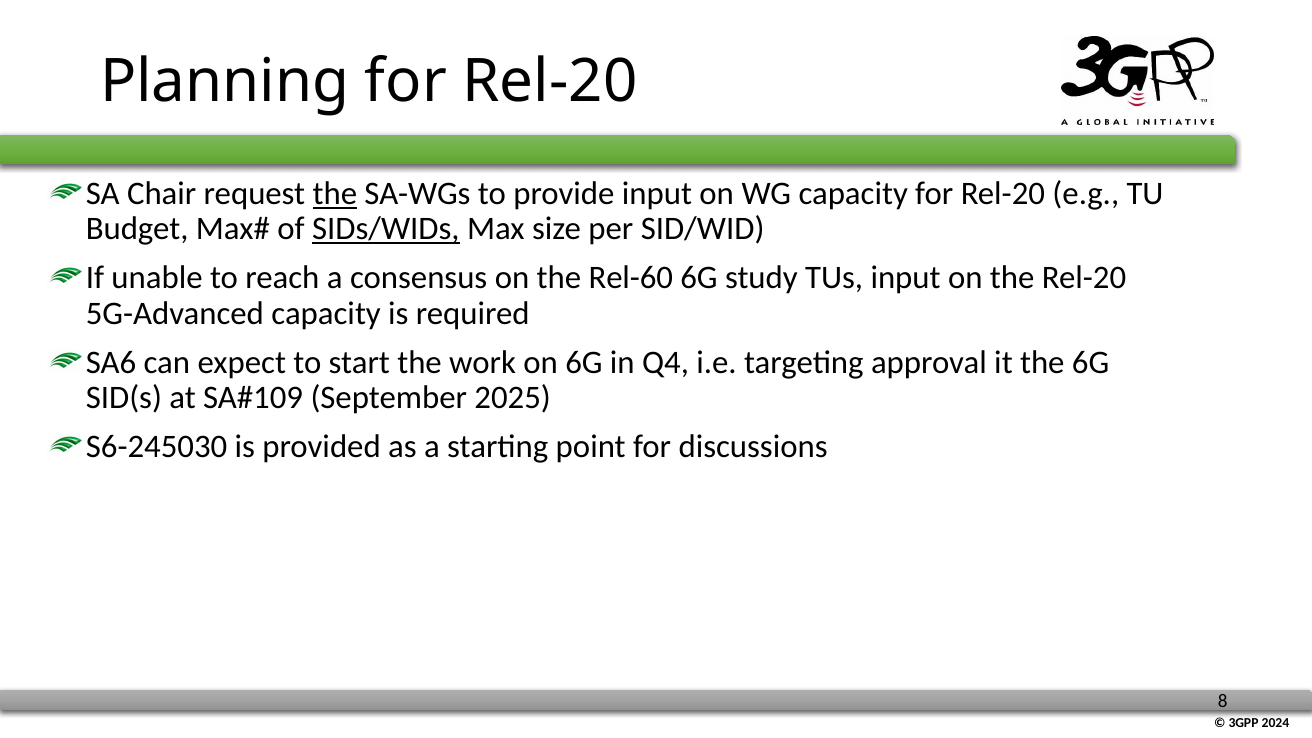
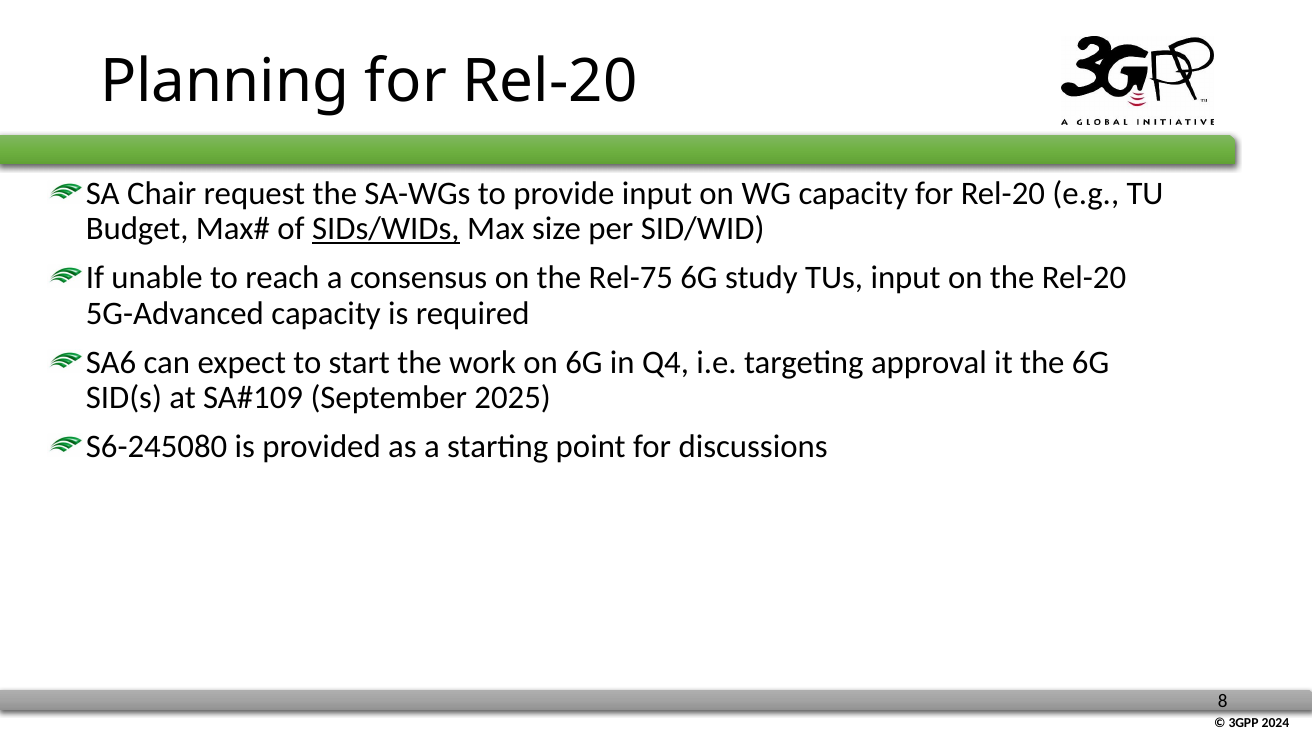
the at (335, 194) underline: present -> none
Rel-60: Rel-60 -> Rel-75
S6-245030: S6-245030 -> S6-245080
